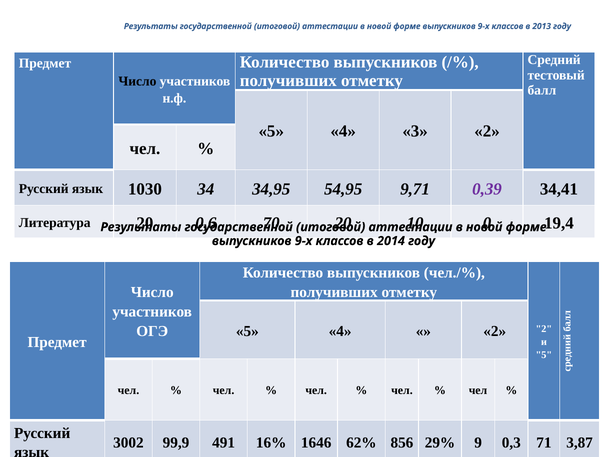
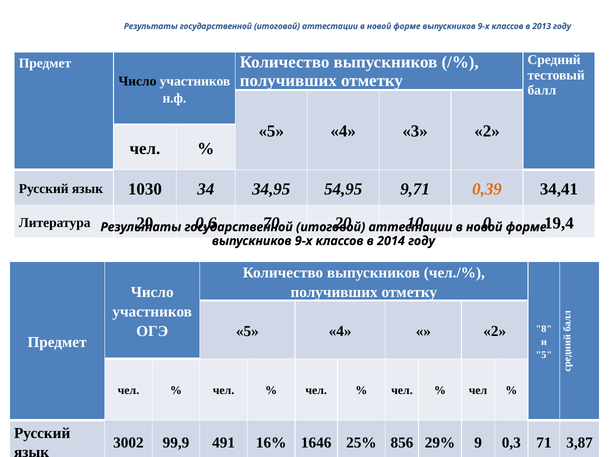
0,39 colour: purple -> orange
2 at (544, 329): 2 -> 8
62%: 62% -> 25%
